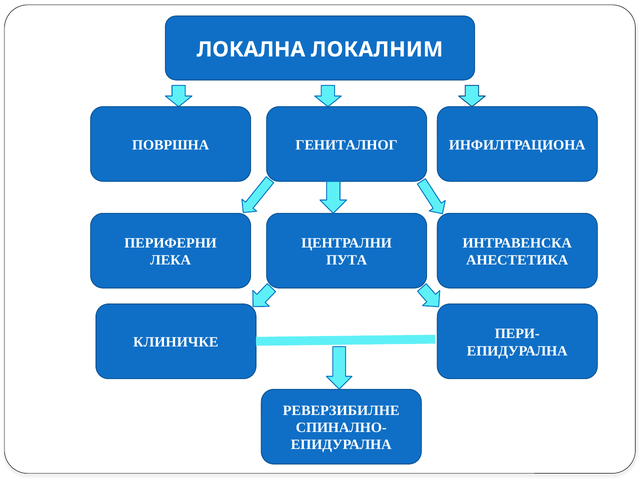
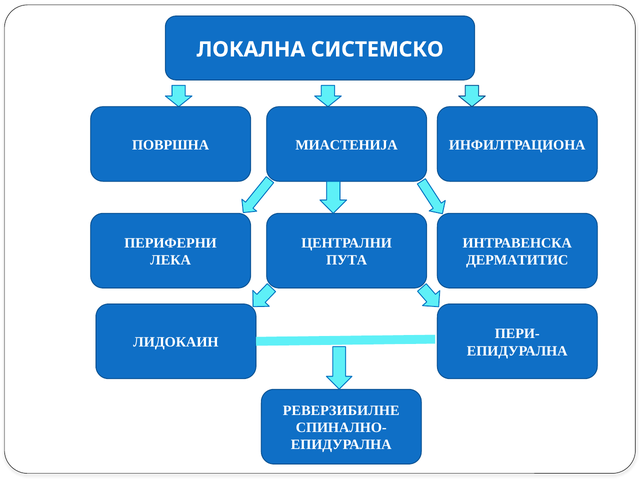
ЛОКАЛНИМ: ЛОКАЛНИМ -> СИСТЕМСКО
ГЕНИТАЛНОГ: ГЕНИТАЛНОГ -> МИАСТЕНИЈА
АНЕСТЕТИКА: АНЕСТЕТИКА -> ДЕРМАТИТИС
КЛИНИЧКЕ: КЛИНИЧКЕ -> ЛИДОКАИН
